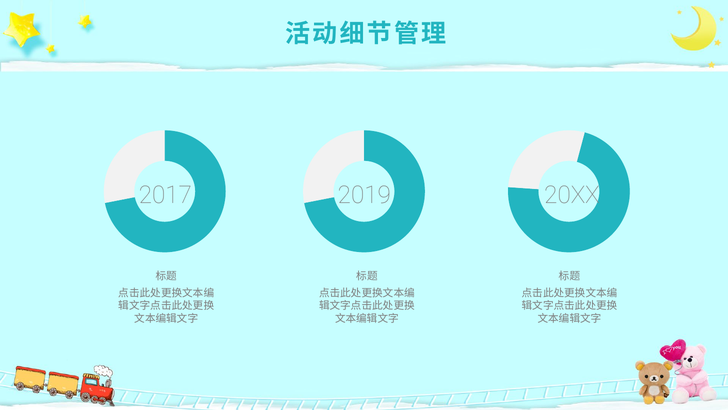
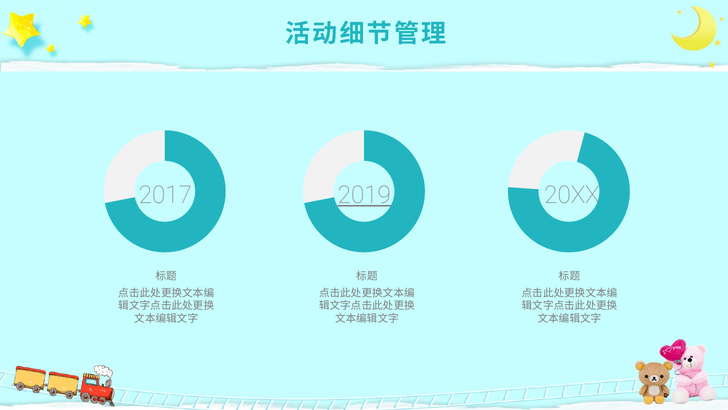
2019 underline: none -> present
